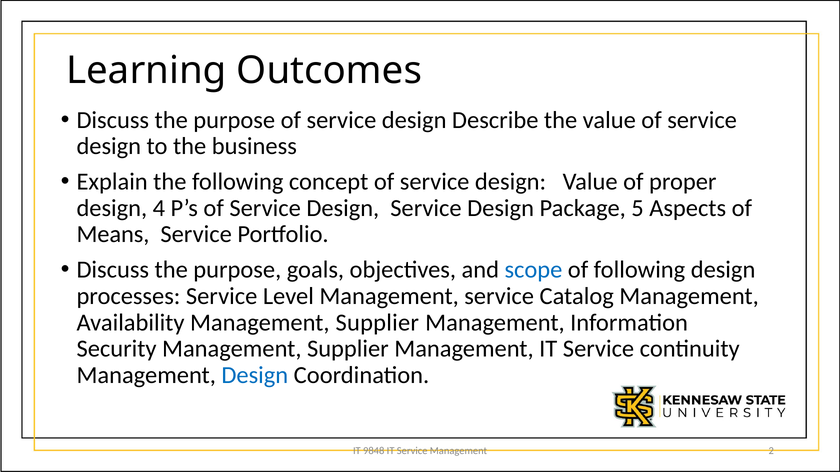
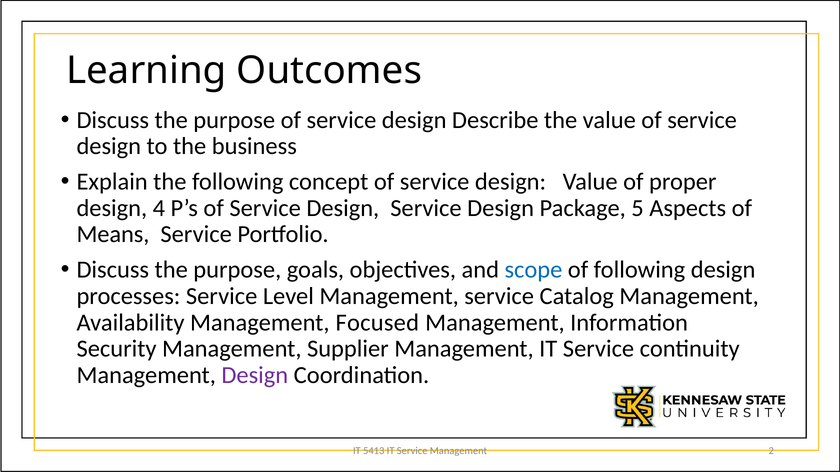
Availability Management Supplier: Supplier -> Focused
Design at (255, 376) colour: blue -> purple
9848: 9848 -> 5413
